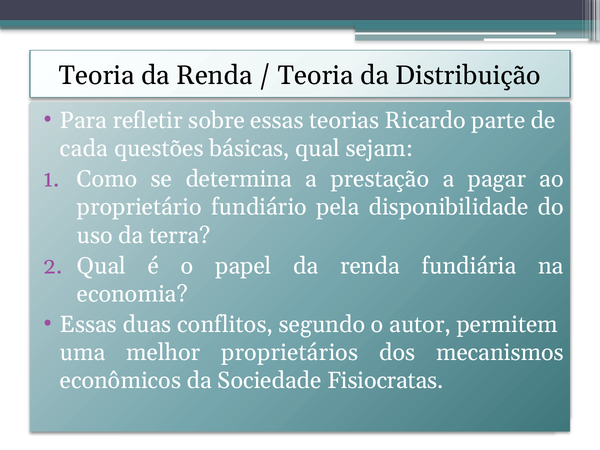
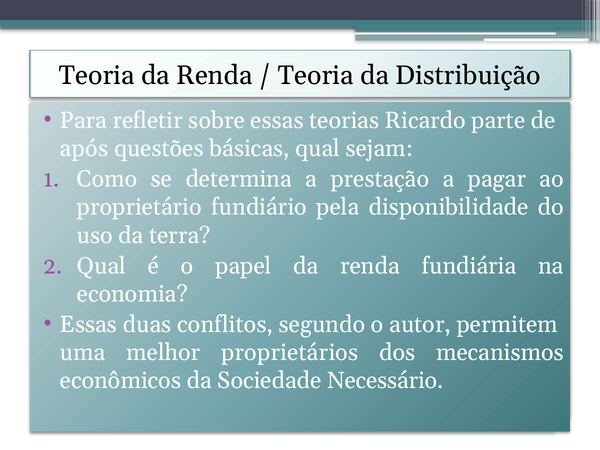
cada: cada -> após
Fisiocratas: Fisiocratas -> Necessário
